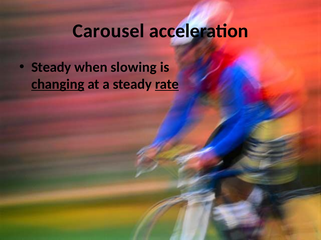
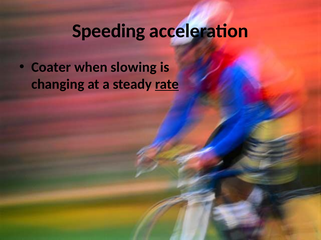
Carousel: Carousel -> Speeding
Steady at (51, 67): Steady -> Coater
changing underline: present -> none
